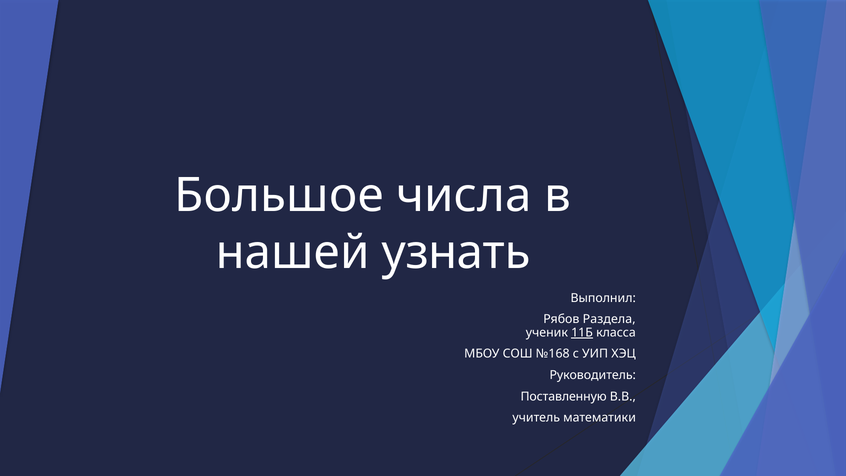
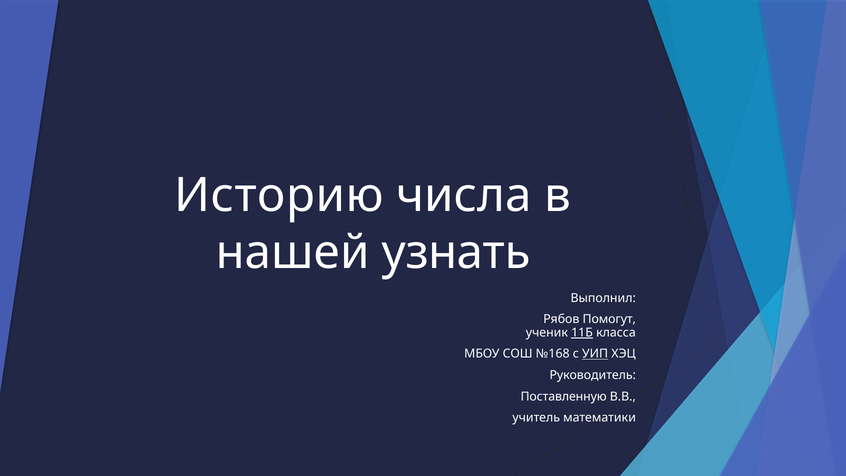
Большое: Большое -> Историю
Раздела: Раздела -> Помогут
УИП underline: none -> present
